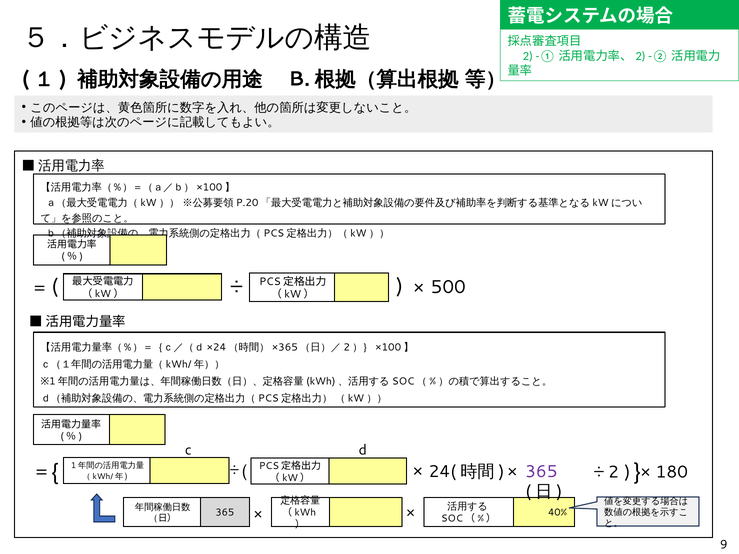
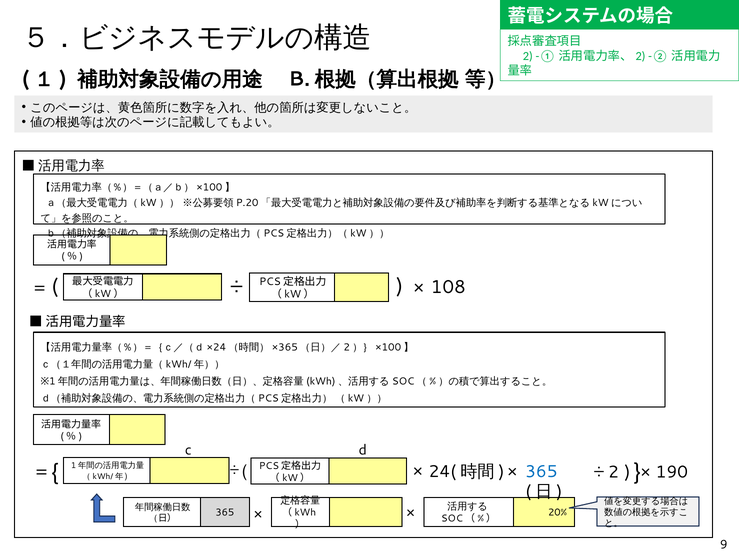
500: 500 -> 108
180: 180 -> 190
365 at (541, 472) colour: purple -> blue
40%: 40% -> 20%
